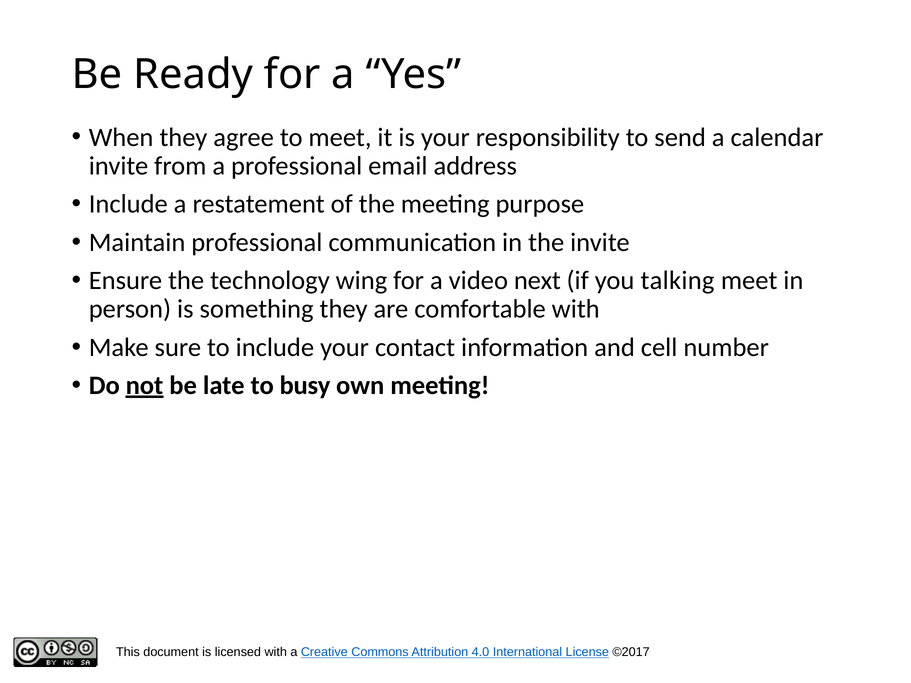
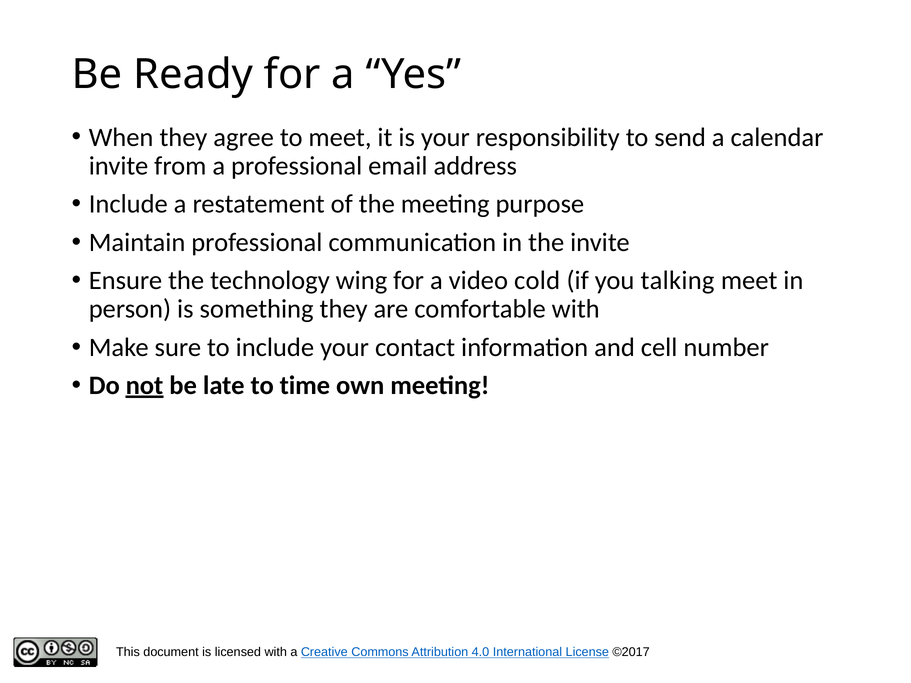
next: next -> cold
busy: busy -> time
